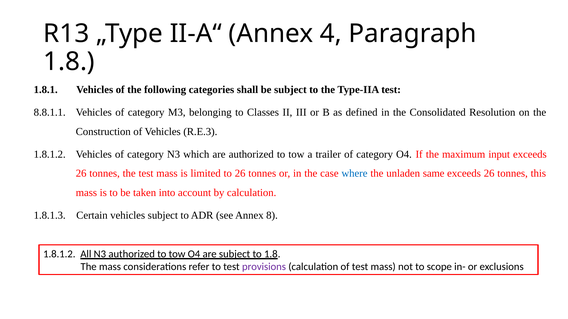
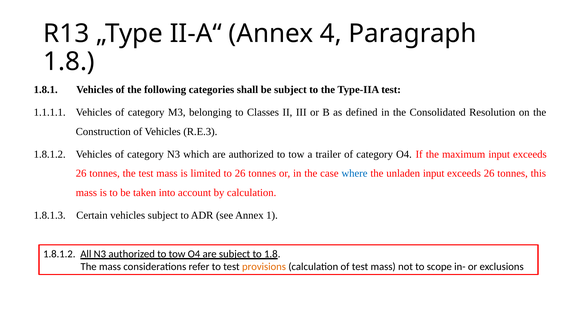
8.8.1.1: 8.8.1.1 -> 1.1.1.1
unladen same: same -> input
8: 8 -> 1
provisions colour: purple -> orange
